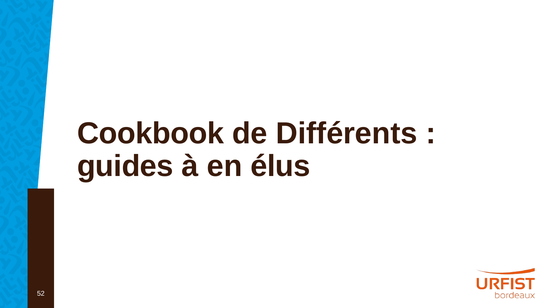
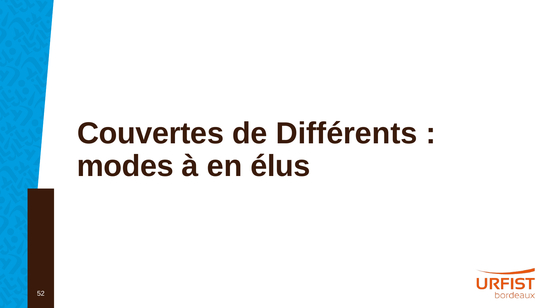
Cookbook: Cookbook -> Couvertes
guides: guides -> modes
